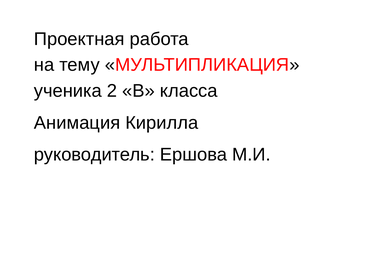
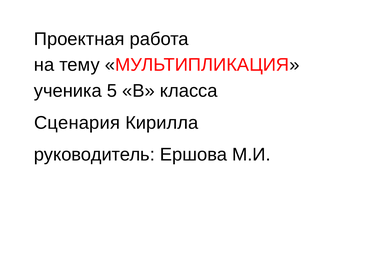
2: 2 -> 5
Анимация: Анимация -> Сценария
